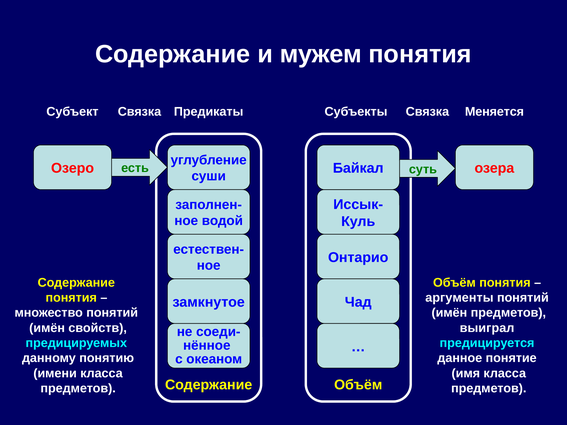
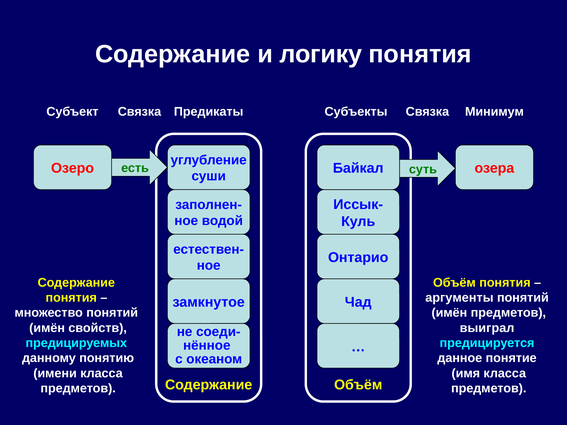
мужем: мужем -> логику
Меняется: Меняется -> Минимум
